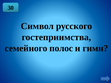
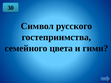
полос: полос -> цвета
